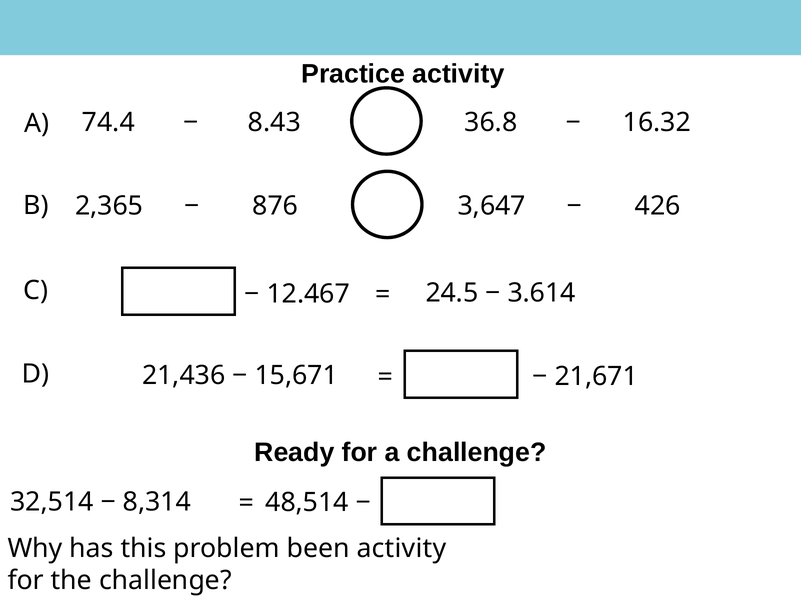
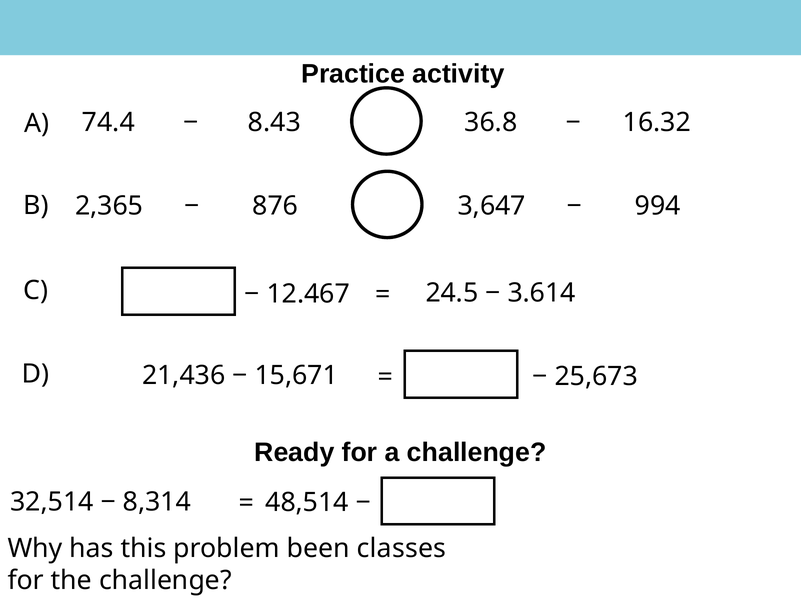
426: 426 -> 994
21,671: 21,671 -> 25,673
been activity: activity -> classes
